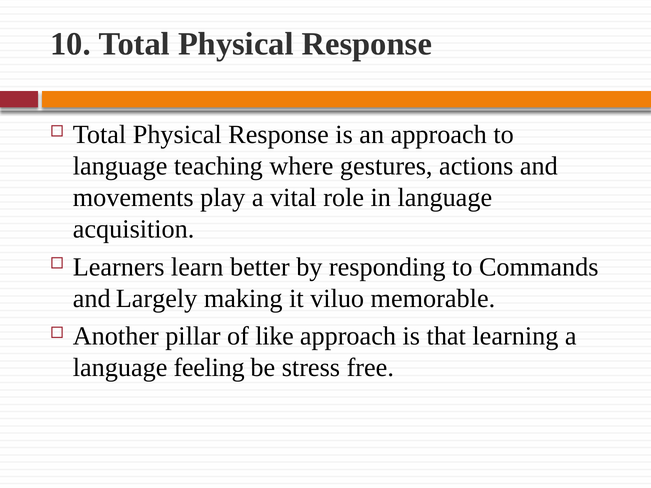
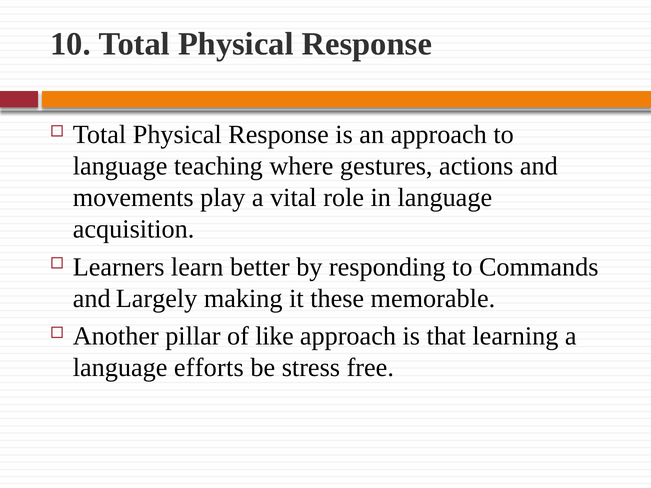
viluo: viluo -> these
feeling: feeling -> efforts
